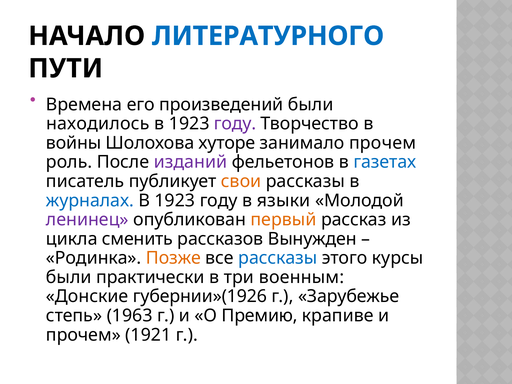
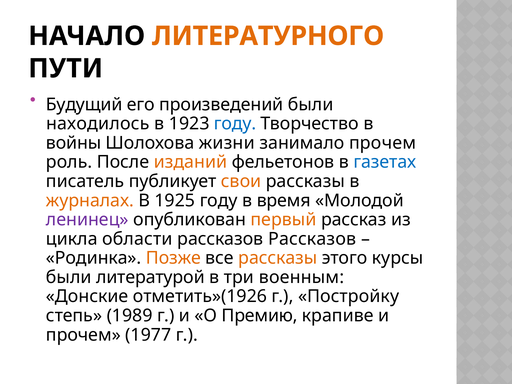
ЛИТЕРАТУРНОГО colour: blue -> orange
Времена: Времена -> Будущий
году at (235, 124) colour: purple -> blue
хуторе: хуторе -> жизни
изданий colour: purple -> orange
журналах colour: blue -> orange
1923 at (175, 201): 1923 -> 1925
языки: языки -> время
сменить: сменить -> области
рассказов Вынужден: Вынужден -> Рассказов
рассказы at (278, 258) colour: blue -> orange
практически: практически -> литературой
губернии»(1926: губернии»(1926 -> отметить»(1926
Зарубежье: Зарубежье -> Постройку
1963: 1963 -> 1989
1921: 1921 -> 1977
